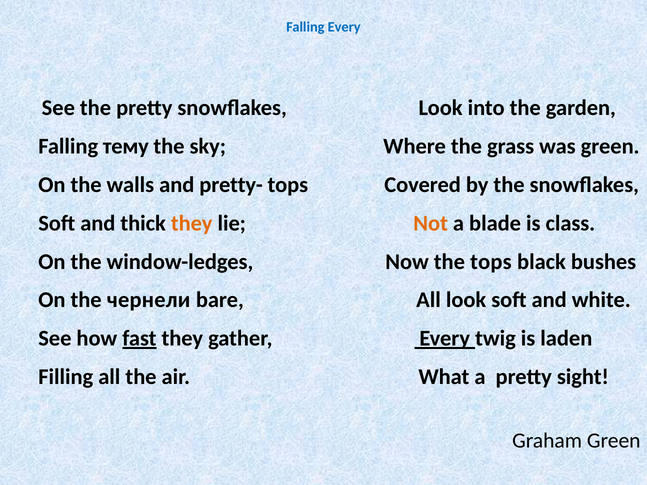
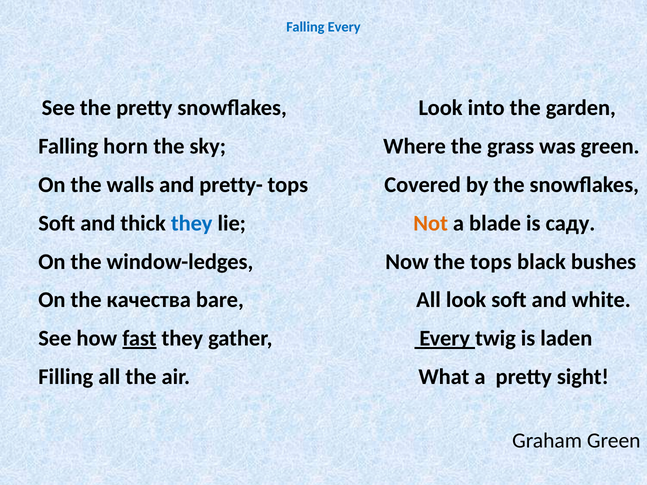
тему: тему -> horn
they at (192, 223) colour: orange -> blue
class: class -> саду
чернели: чернели -> качества
